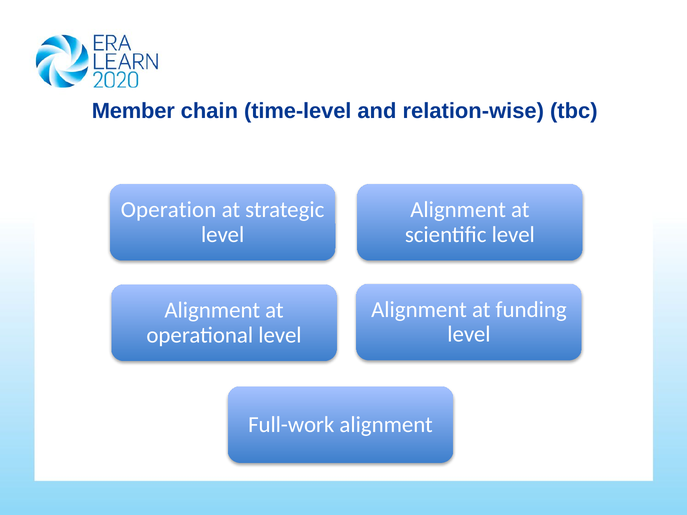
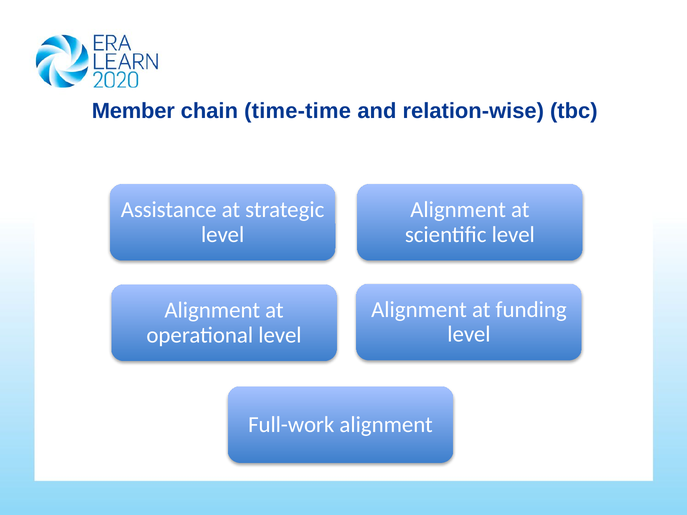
time-level: time-level -> time-time
Operation: Operation -> Assistance
